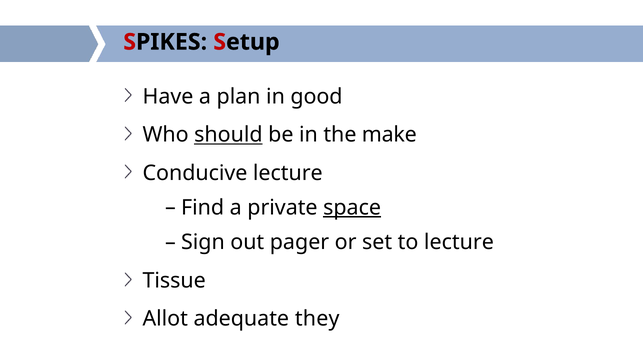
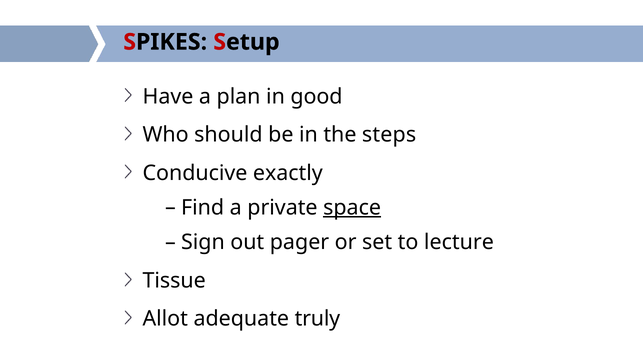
should underline: present -> none
make: make -> steps
Conducive lecture: lecture -> exactly
they: they -> truly
